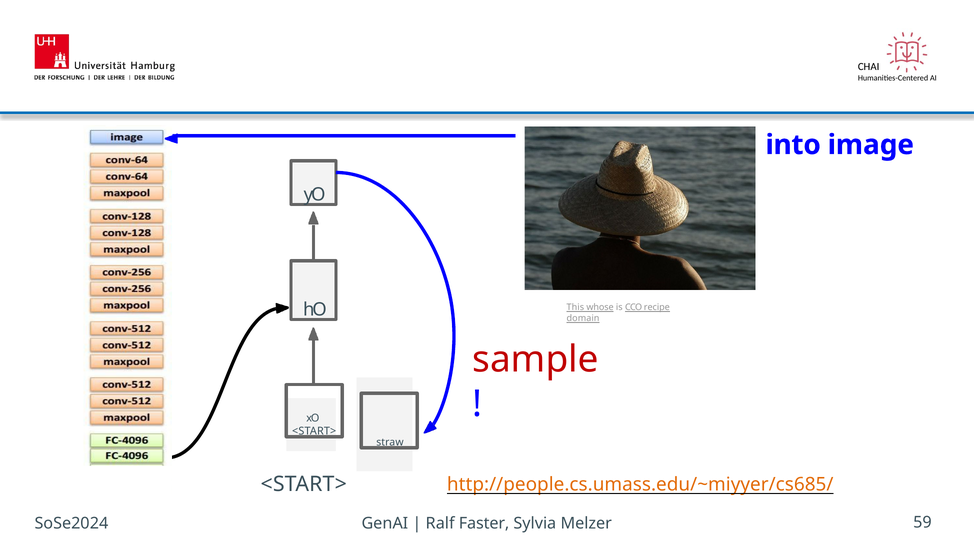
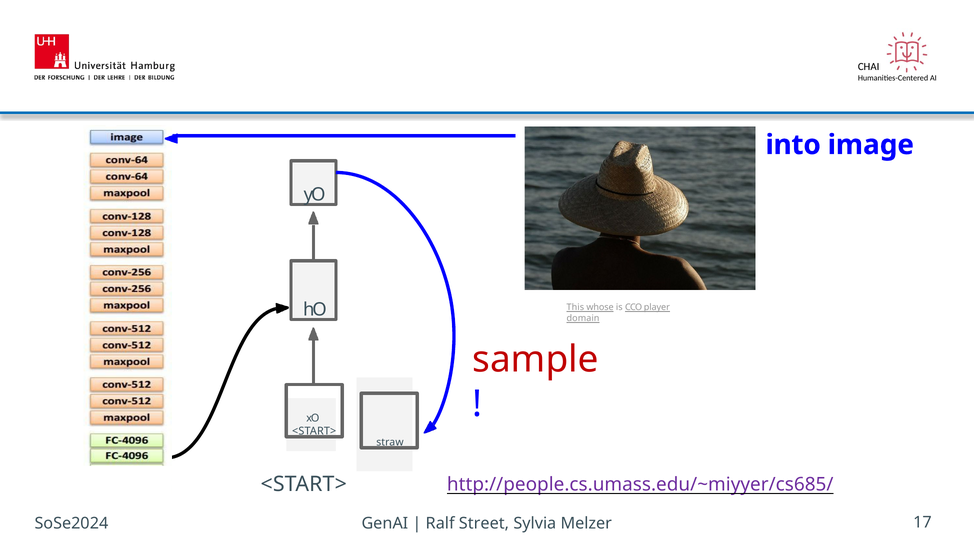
recipe: recipe -> player
http://people.cs.umass.edu/~miyyer/cs685/ colour: orange -> purple
Faster: Faster -> Street
59: 59 -> 17
